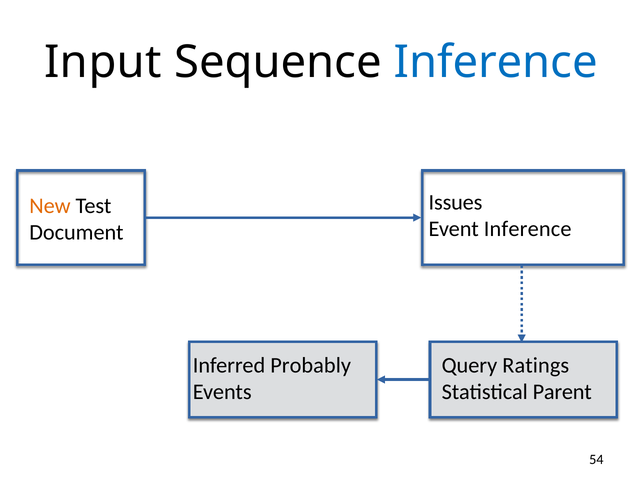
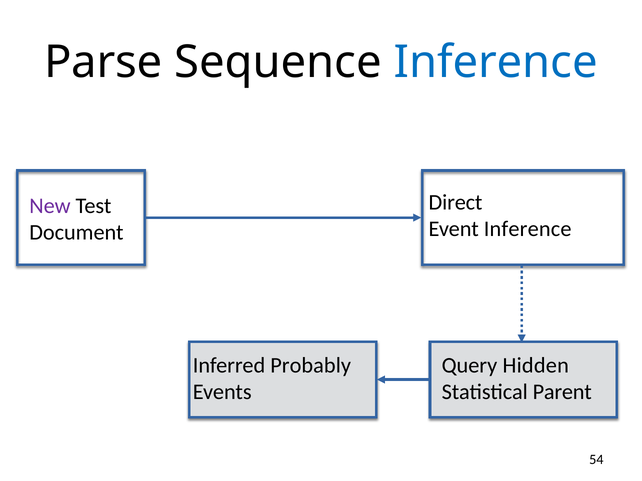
Input: Input -> Parse
Issues: Issues -> Direct
New colour: orange -> purple
Ratings: Ratings -> Hidden
